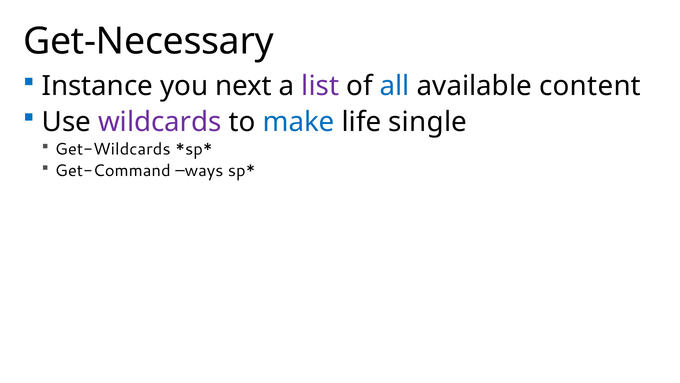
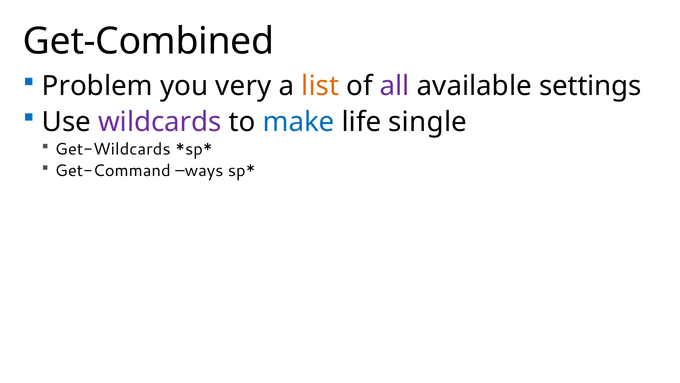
Get-Necessary: Get-Necessary -> Get-Combined
Instance: Instance -> Problem
next: next -> very
list colour: purple -> orange
all colour: blue -> purple
content: content -> settings
